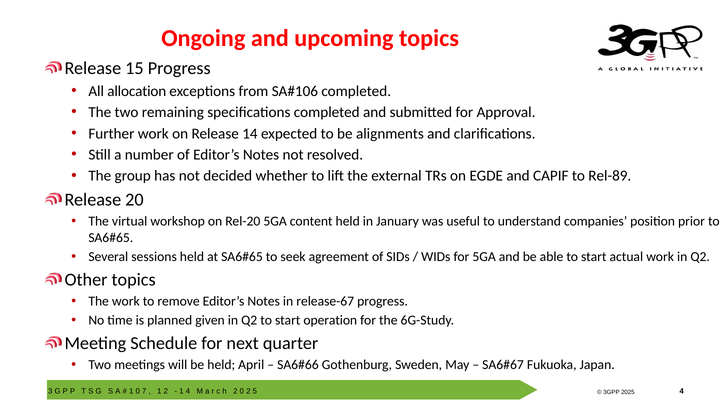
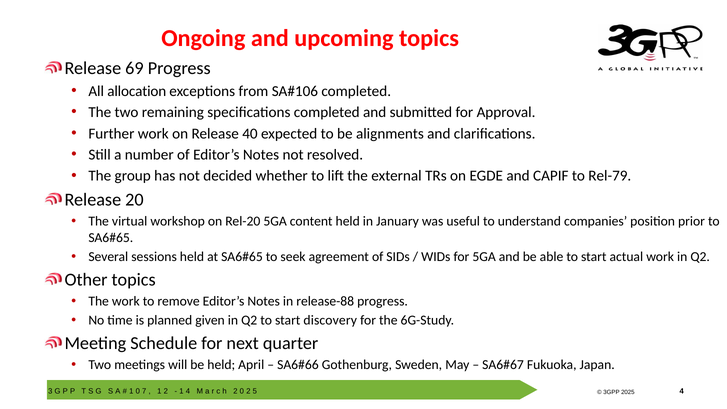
15: 15 -> 69
14: 14 -> 40
Rel-89: Rel-89 -> Rel-79
release-67: release-67 -> release-88
operation: operation -> discovery
